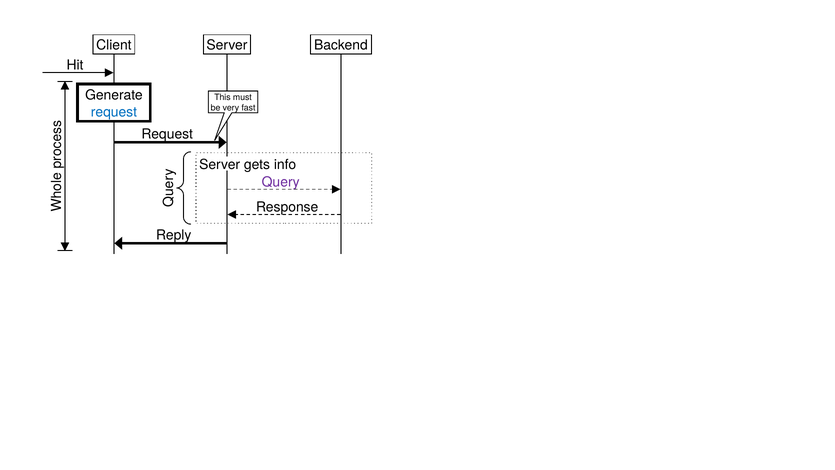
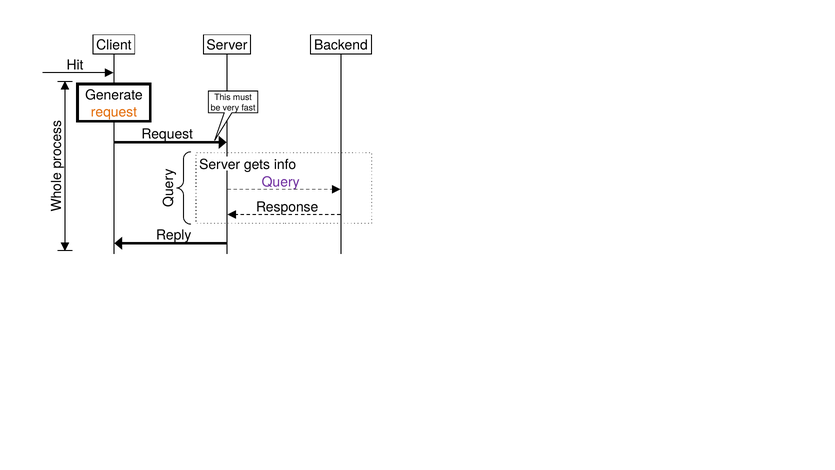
request at (114, 112) colour: blue -> orange
